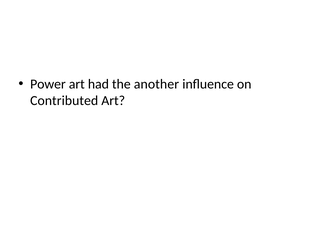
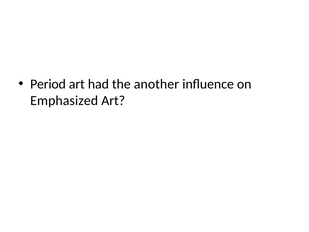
Power: Power -> Period
Contributed: Contributed -> Emphasized
